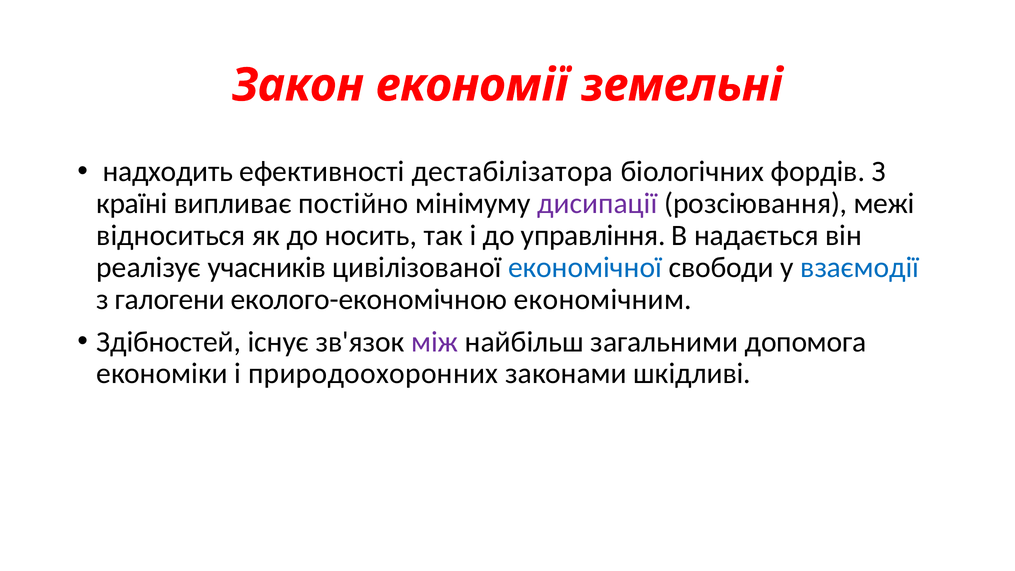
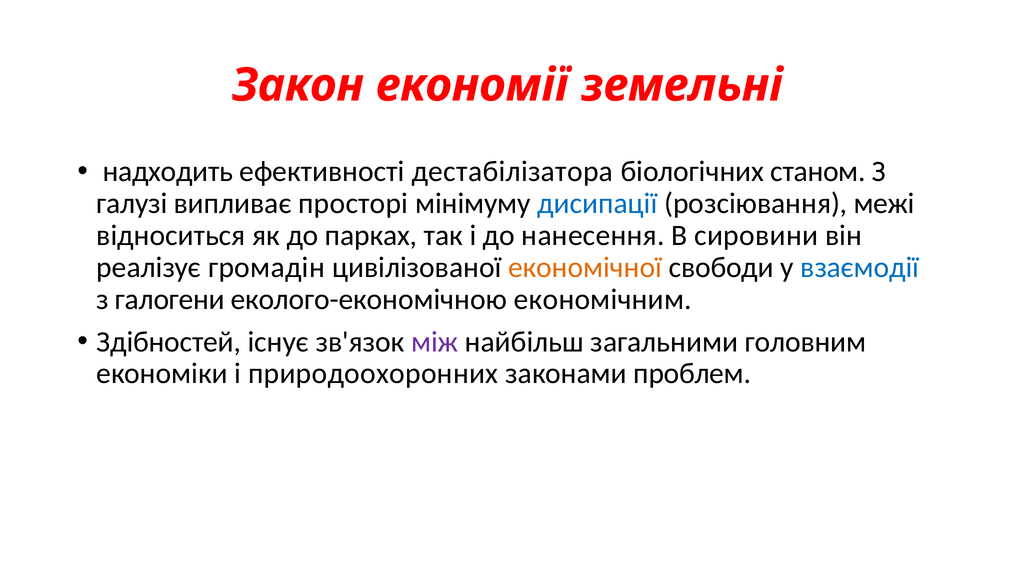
фордів: фордів -> станом
країні: країні -> галузі
постійно: постійно -> просторі
дисипації colour: purple -> blue
носить: носить -> парках
управління: управління -> нанесення
надається: надається -> сировини
учасників: учасників -> громадін
економічної colour: blue -> orange
допомога: допомога -> головним
шкідливі: шкідливі -> проблем
